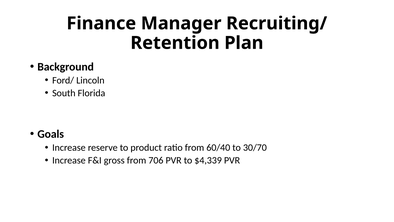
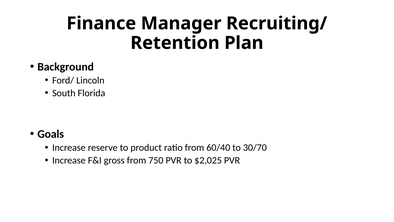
706: 706 -> 750
$4,339: $4,339 -> $2,025
